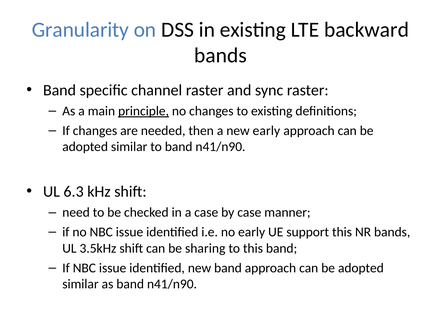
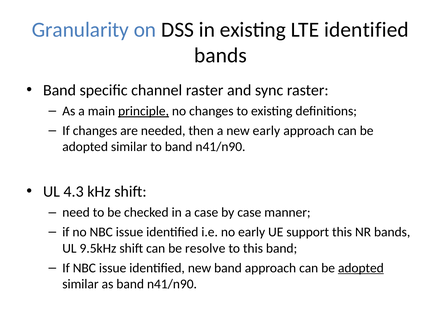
LTE backward: backward -> identified
6.3: 6.3 -> 4.3
3.5kHz: 3.5kHz -> 9.5kHz
sharing: sharing -> resolve
adopted at (361, 268) underline: none -> present
